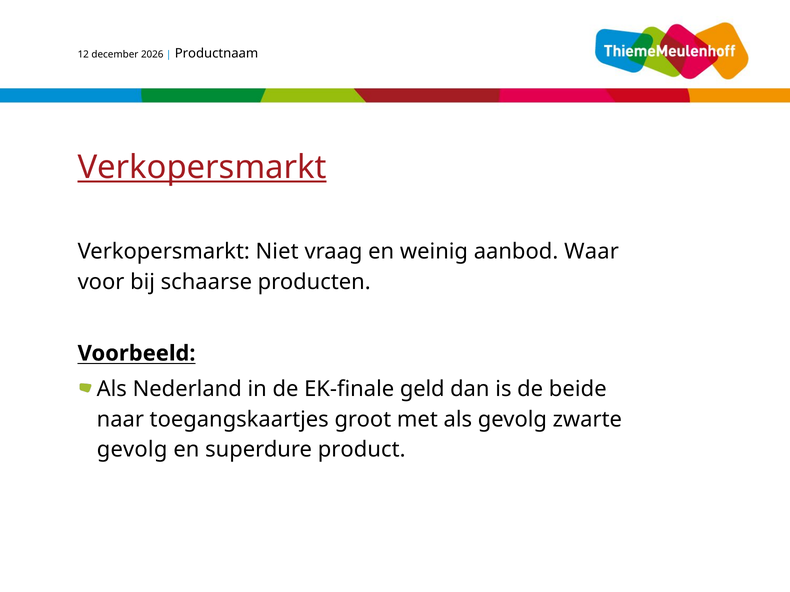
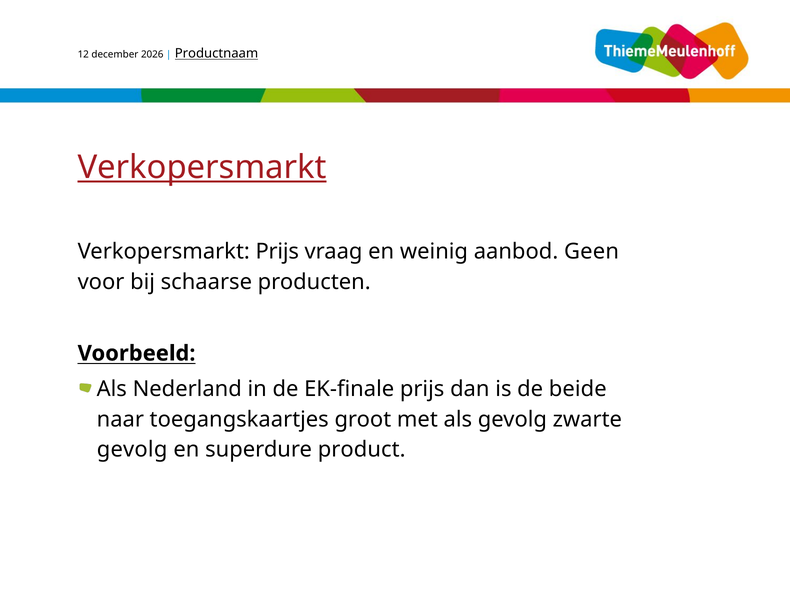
Productnaam underline: none -> present
Verkopersmarkt Niet: Niet -> Prijs
Waar: Waar -> Geen
EK-finale geld: geld -> prijs
